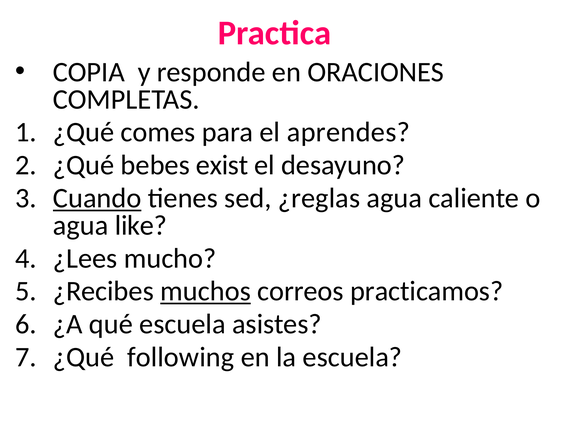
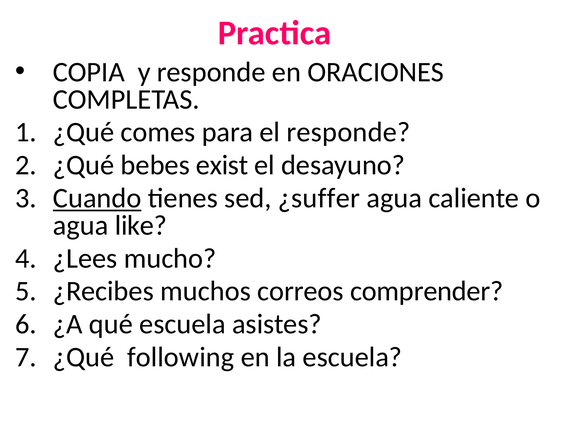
el aprendes: aprendes -> responde
¿reglas: ¿reglas -> ¿suffer
muchos underline: present -> none
practicamos: practicamos -> comprender
